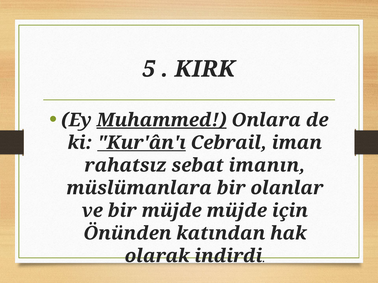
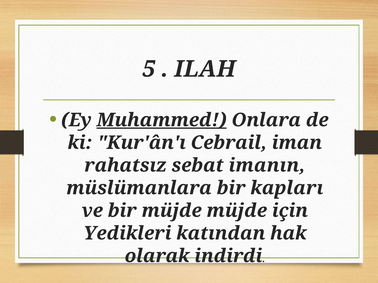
KIRK: KIRK -> ILAH
Kur'ân'ı underline: present -> none
olanlar: olanlar -> kapları
Önünden: Önünden -> Yedikleri
